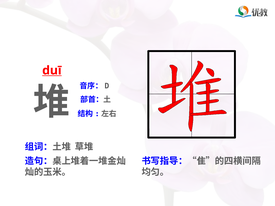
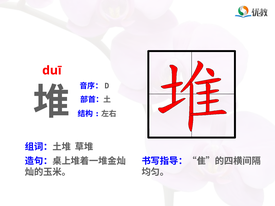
duī underline: present -> none
